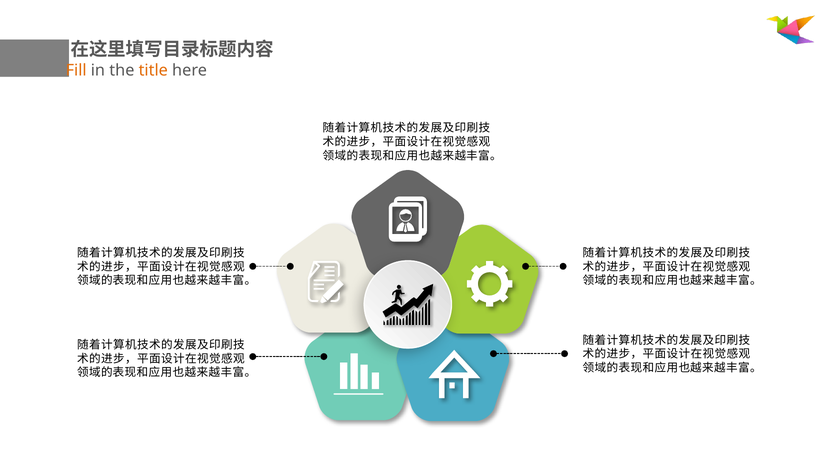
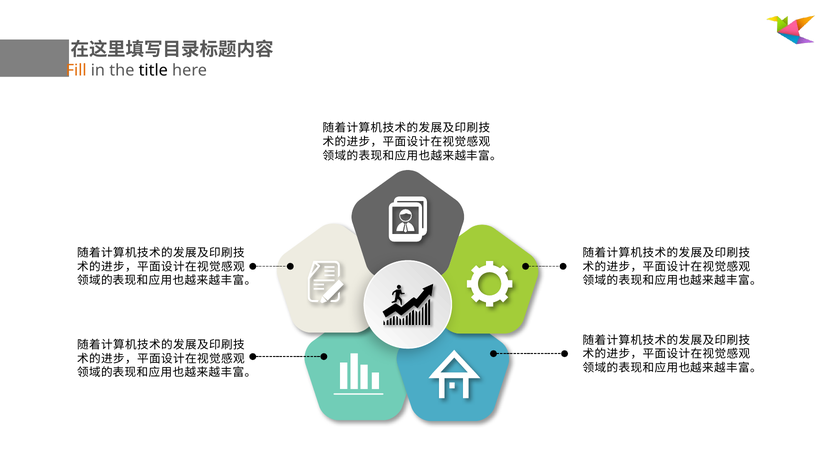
title colour: orange -> black
